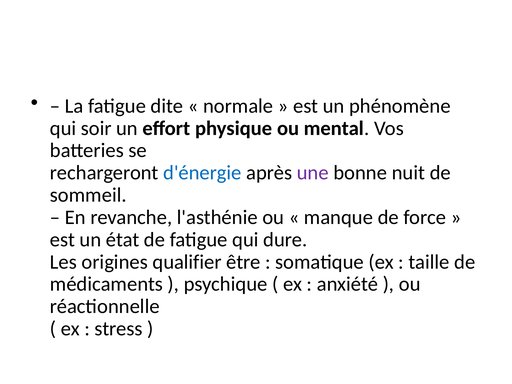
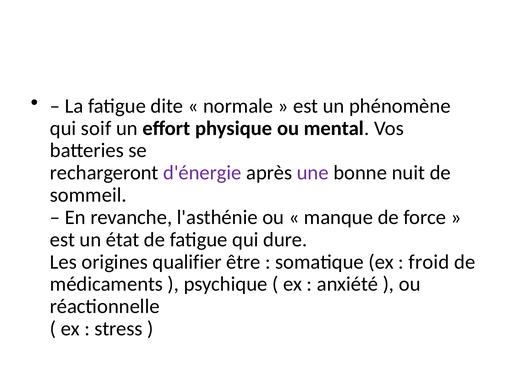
soir: soir -> soif
d'énergie colour: blue -> purple
taille: taille -> froid
